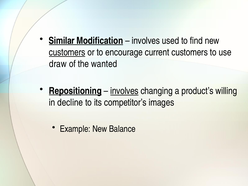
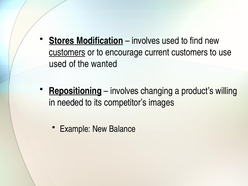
Similar: Similar -> Stores
draw at (58, 64): draw -> used
involves at (124, 91) underline: present -> none
decline: decline -> needed
